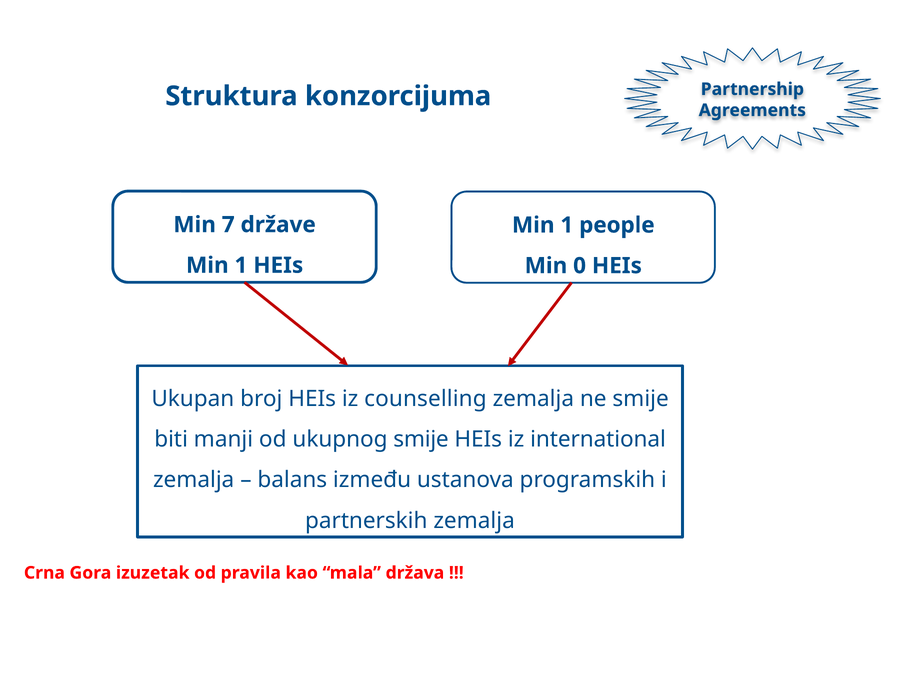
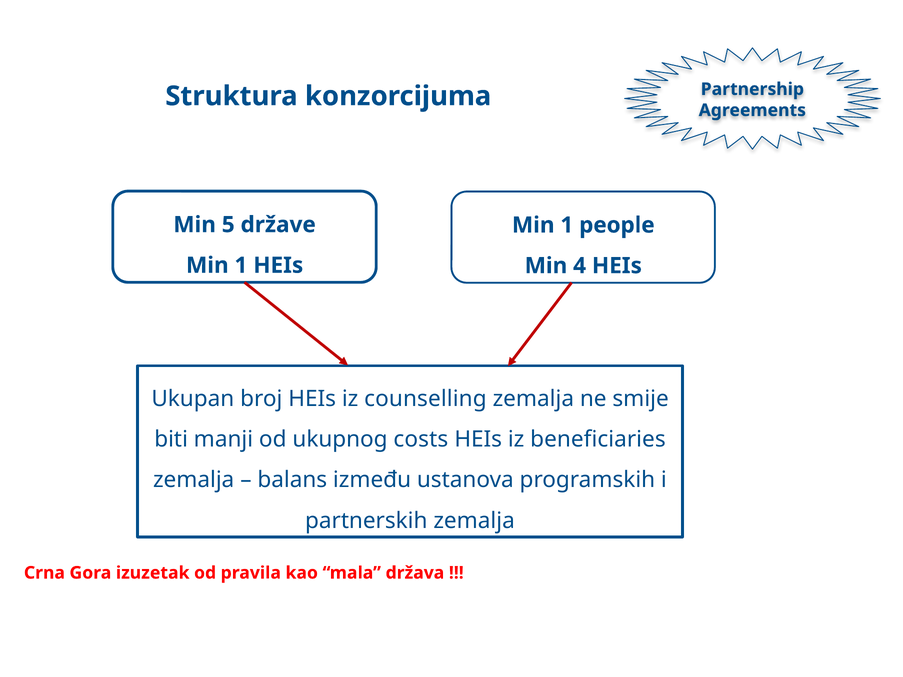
7: 7 -> 5
0: 0 -> 4
ukupnog smije: smije -> costs
international: international -> beneficiaries
